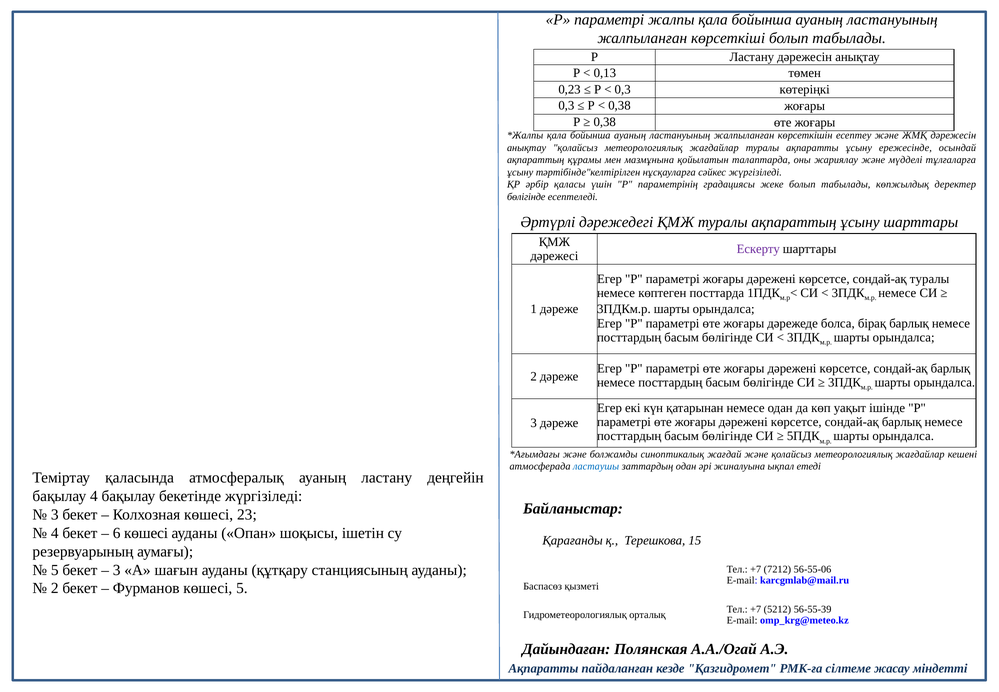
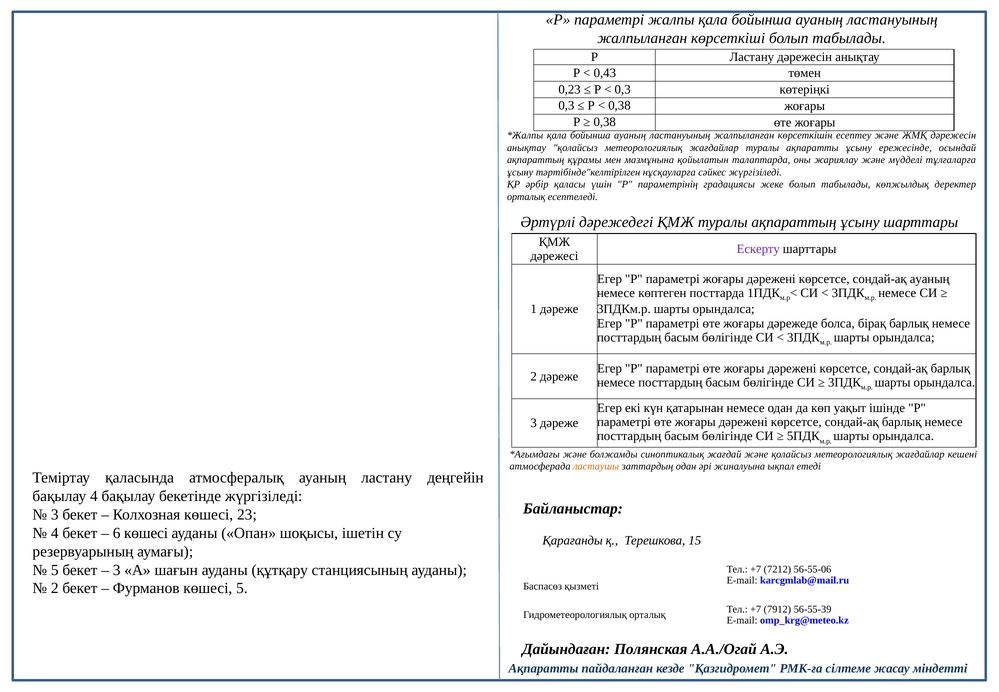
0,13: 0,13 -> 0,43
бөлігінде at (526, 197): бөлігінде -> орталық
сондай-ақ туралы: туралы -> ауаның
ластаушы colour: blue -> orange
5212: 5212 -> 7912
